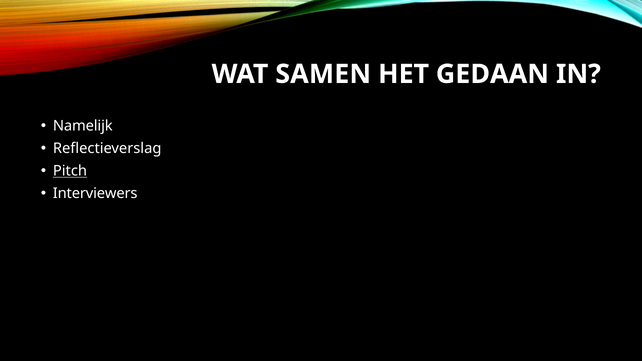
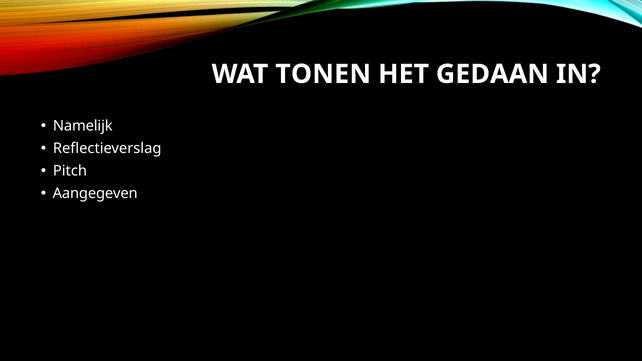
SAMEN: SAMEN -> TONEN
Pitch underline: present -> none
Interviewers: Interviewers -> Aangegeven
